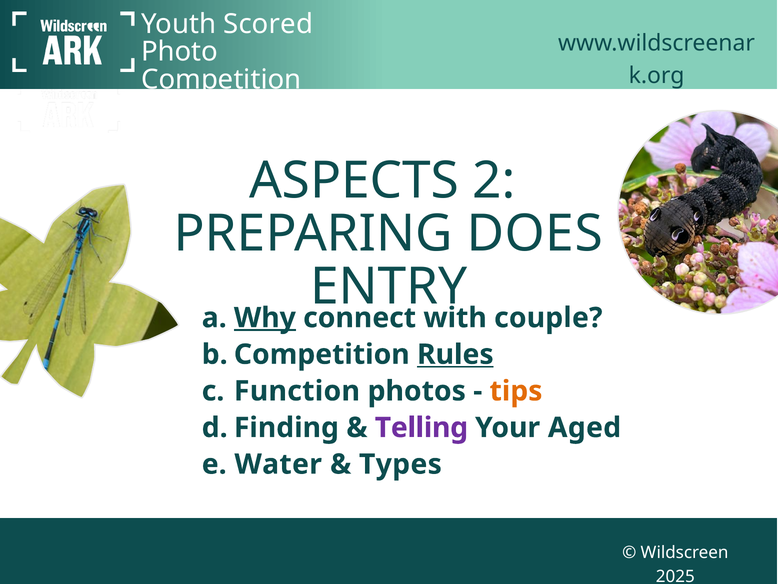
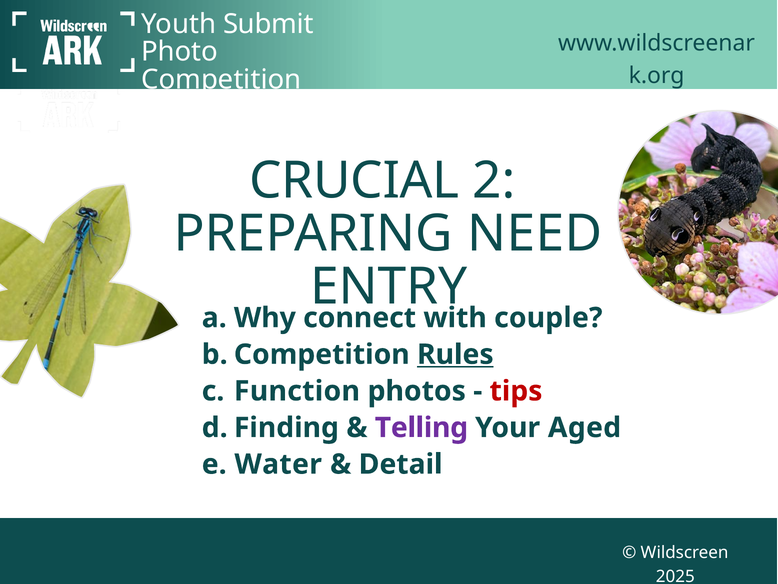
Scored: Scored -> Submit
ASPECTS: ASPECTS -> CRUCIAL
DOES: DOES -> NEED
Why underline: present -> none
tips colour: orange -> red
Types: Types -> Detail
